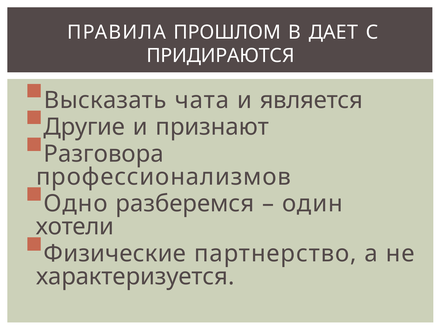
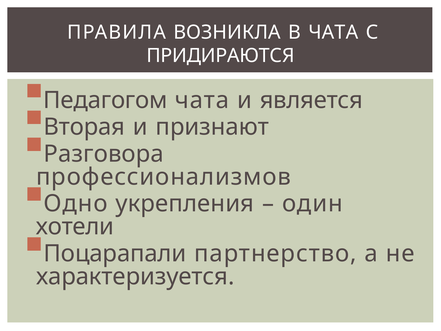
ПРОШЛОМ: ПРОШЛОМ -> ВОЗНИКЛА
В ДАЕТ: ДАЕТ -> ЧАТА
Высказать: Высказать -> Педагогом
Другие: Другие -> Вторая
разберемся: разберемся -> укрепления
Физические: Физические -> Поцарапали
